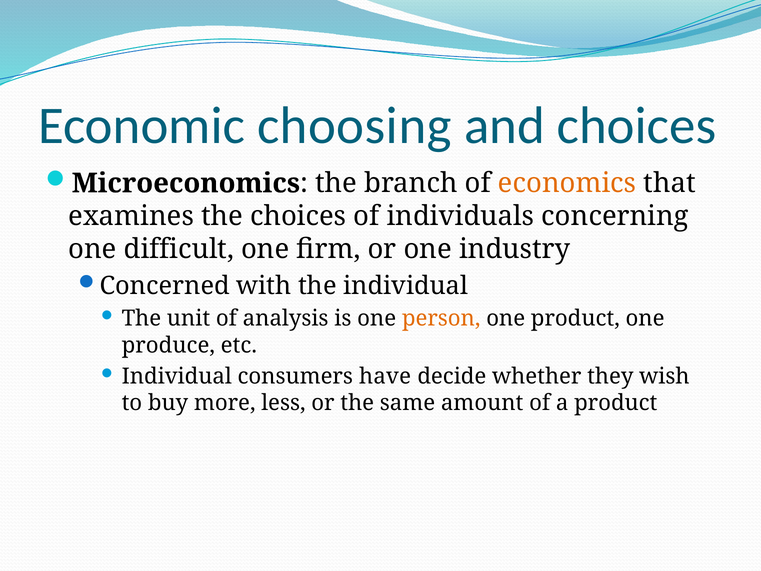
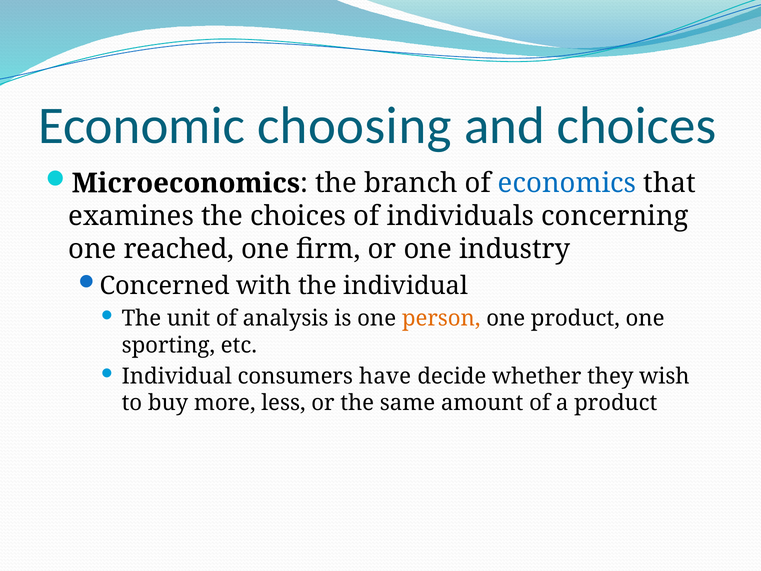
economics colour: orange -> blue
difficult: difficult -> reached
produce: produce -> sporting
